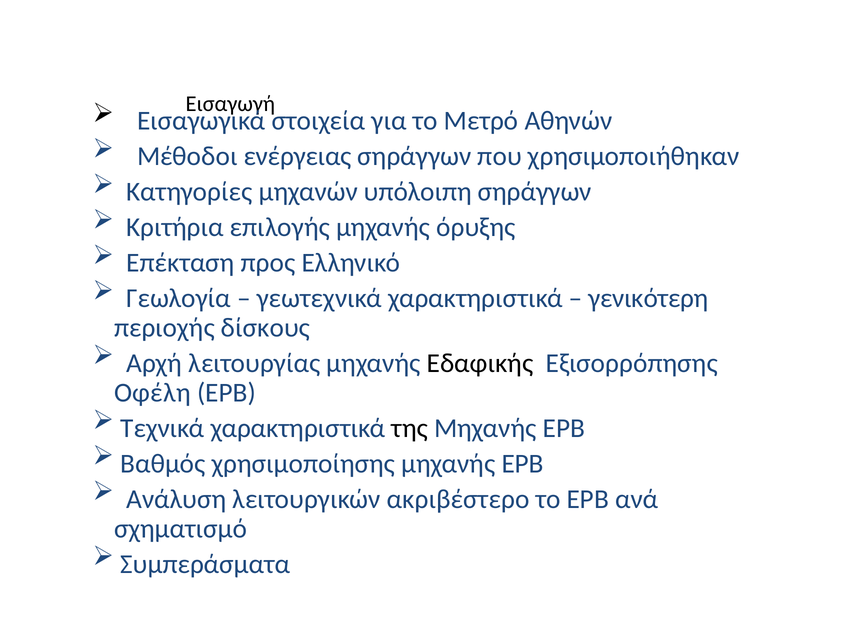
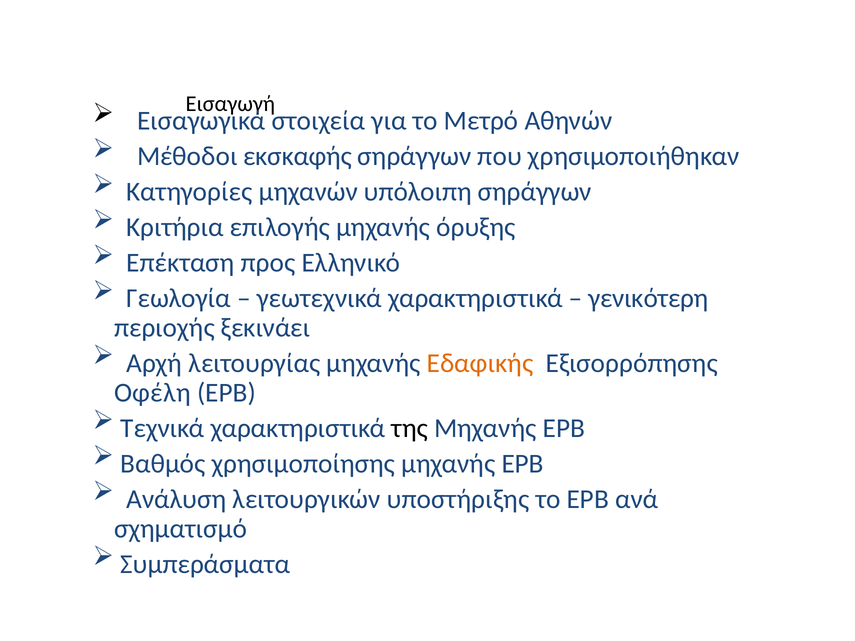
ενέργειας: ενέργειας -> εκσκαφής
δίσκους: δίσκους -> ξεκινάει
Εδαφικής colour: black -> orange
ακριβέστερο: ακριβέστερο -> υποστήριξης
